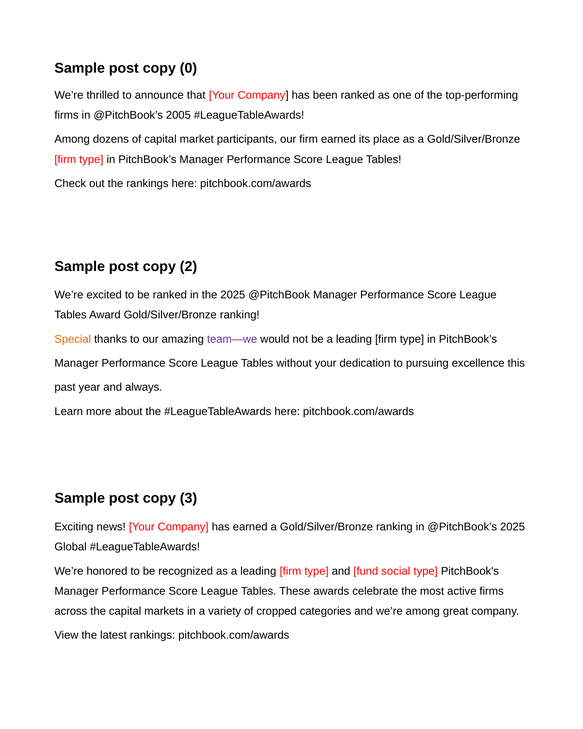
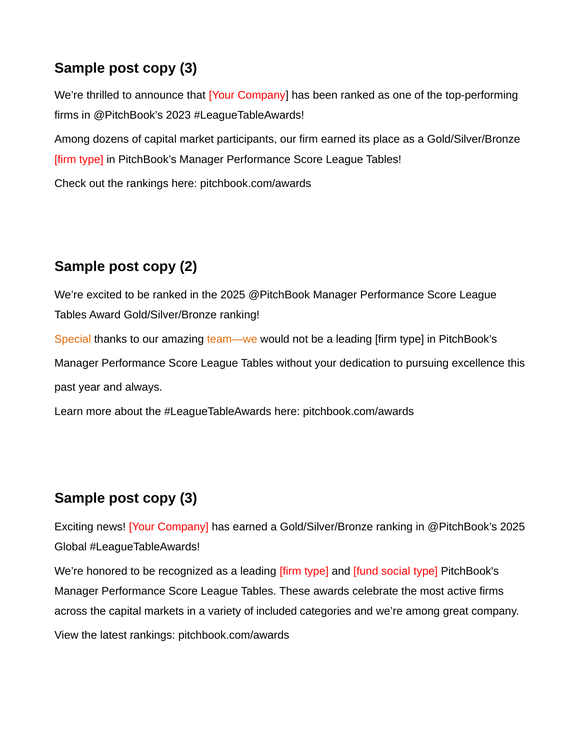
0 at (188, 68): 0 -> 3
2005: 2005 -> 2023
team—we colour: purple -> orange
cropped: cropped -> included
